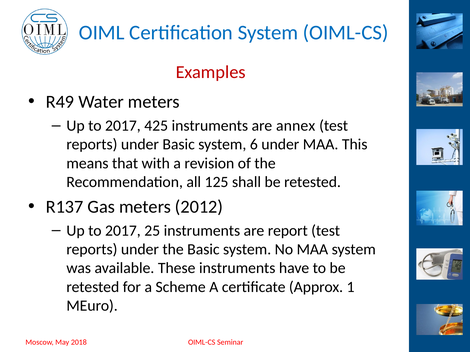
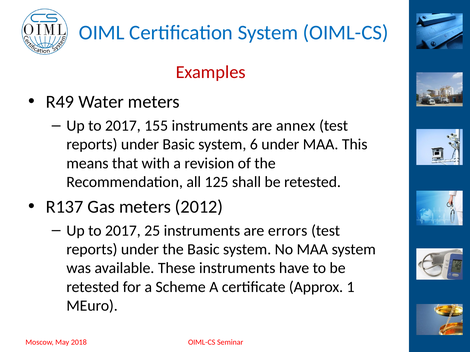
425: 425 -> 155
report: report -> errors
